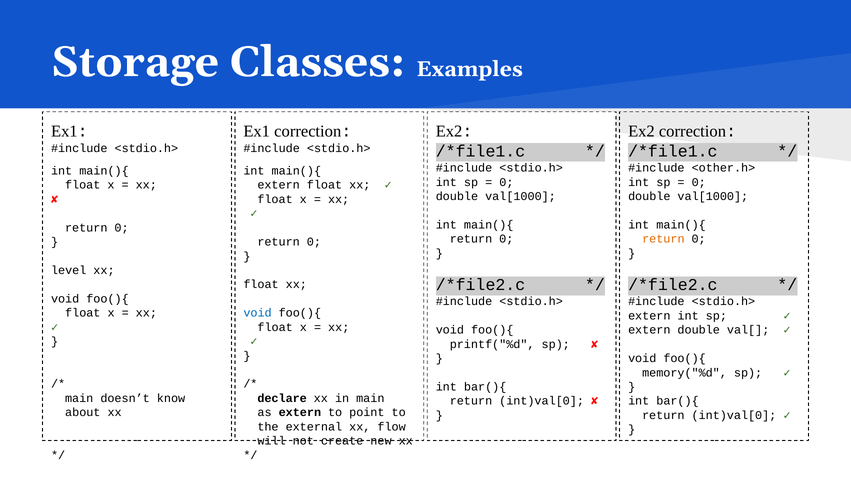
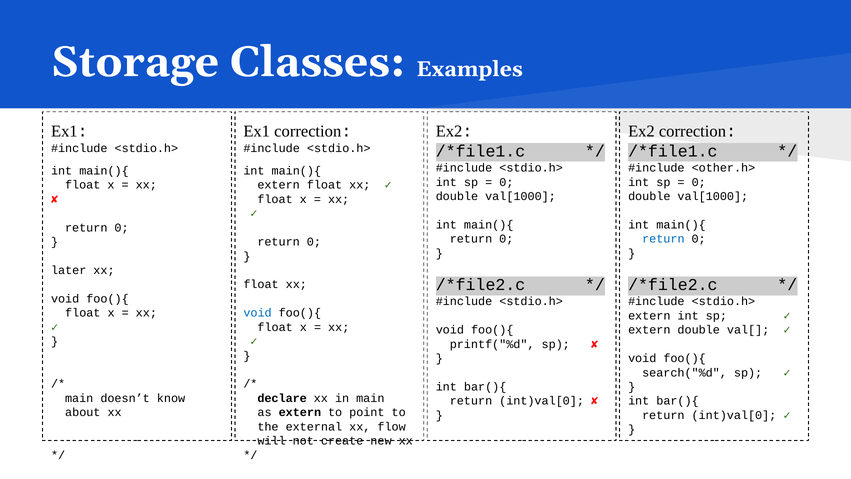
return at (663, 239) colour: orange -> blue
level: level -> later
memory("%d: memory("%d -> search("%d
